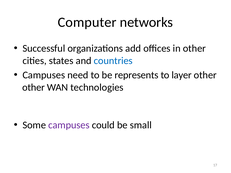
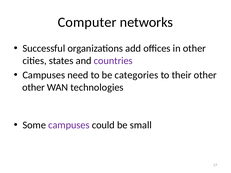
countries colour: blue -> purple
represents: represents -> categories
layer: layer -> their
